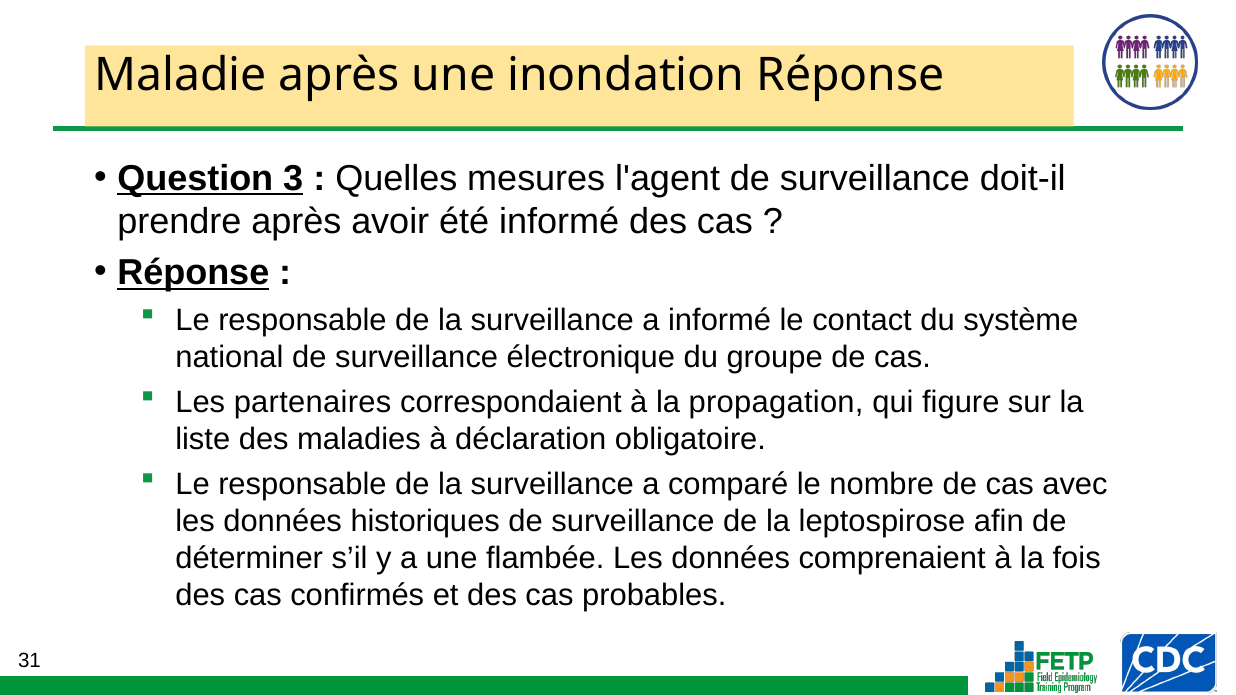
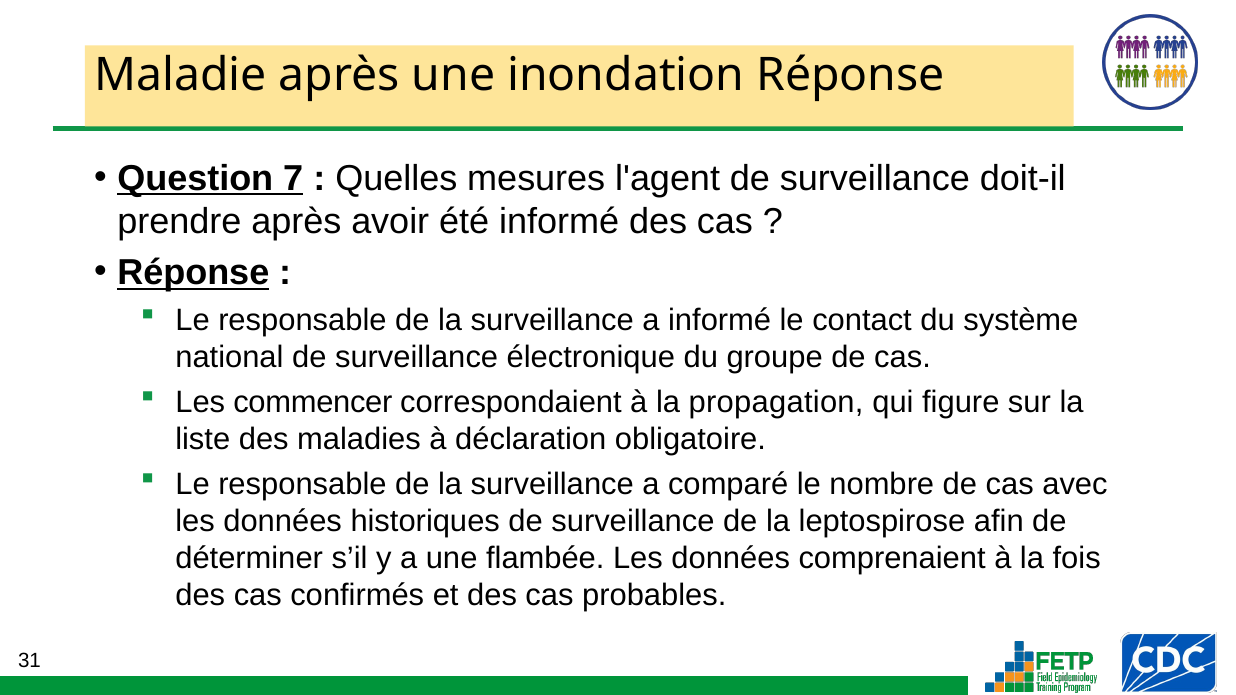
3: 3 -> 7
partenaires: partenaires -> commencer
